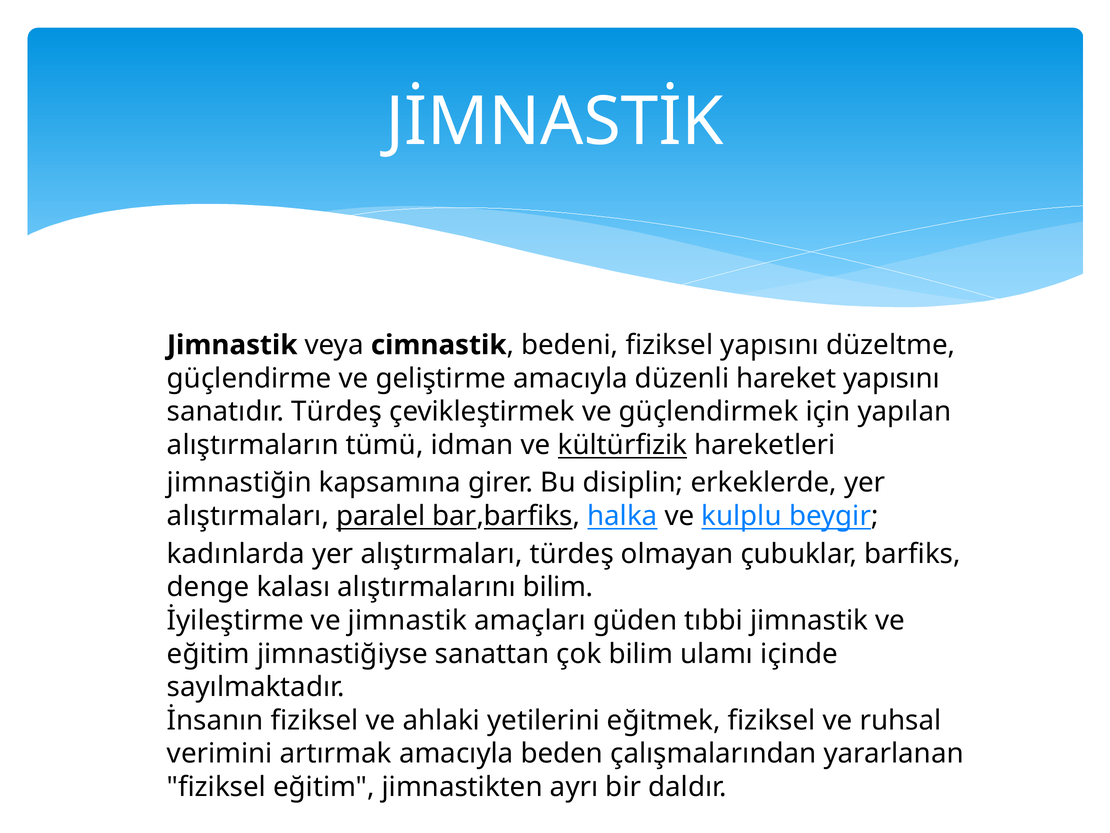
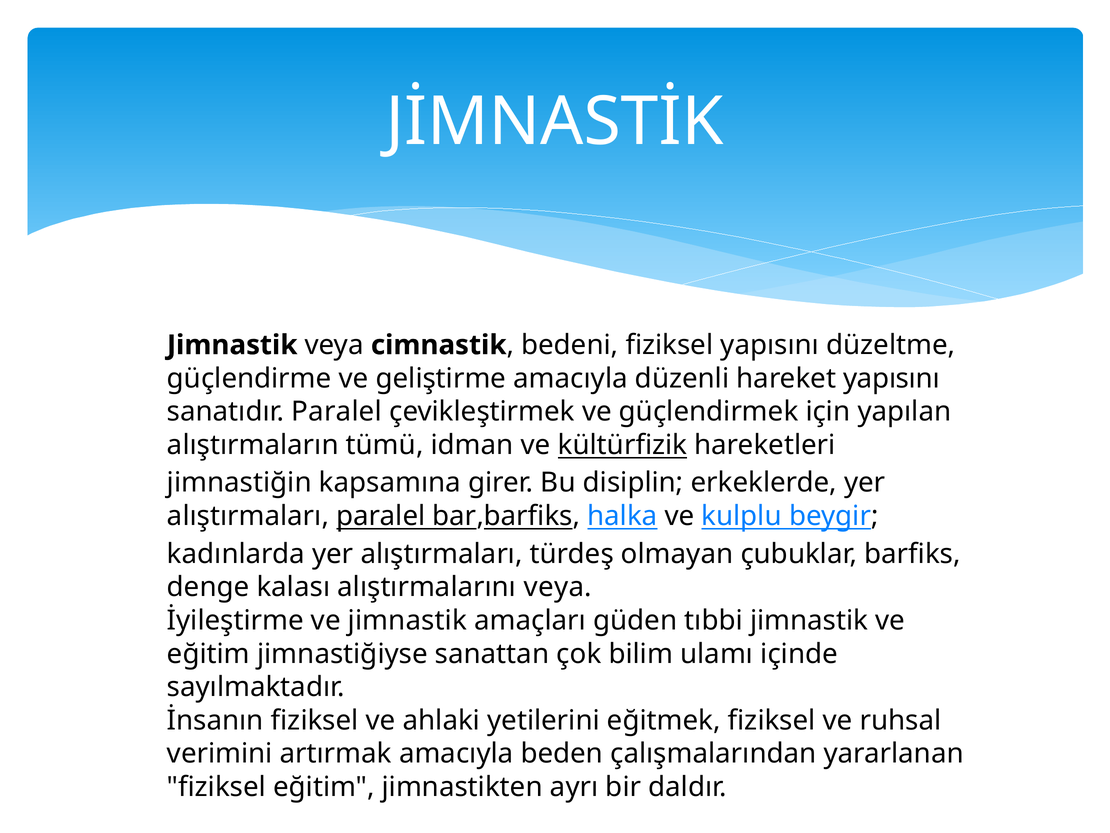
sanatıdır Türdeş: Türdeş -> Paralel
alıştırmalarını bilim: bilim -> veya
